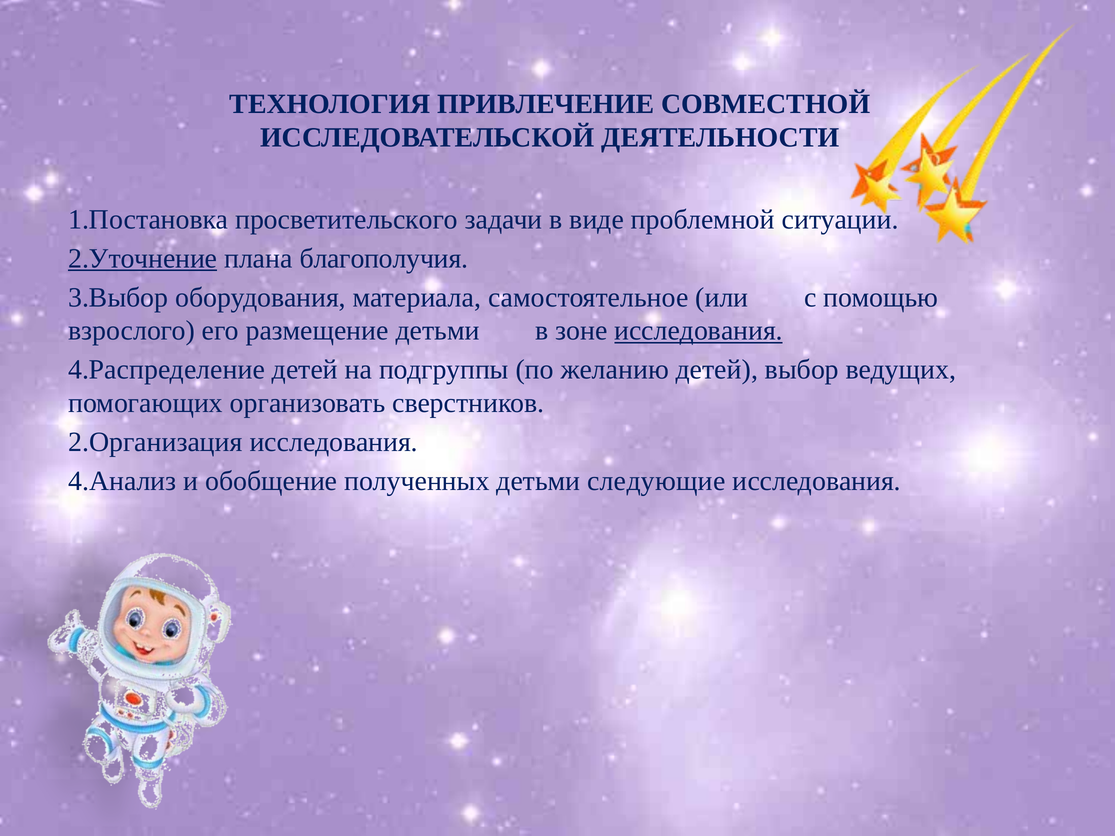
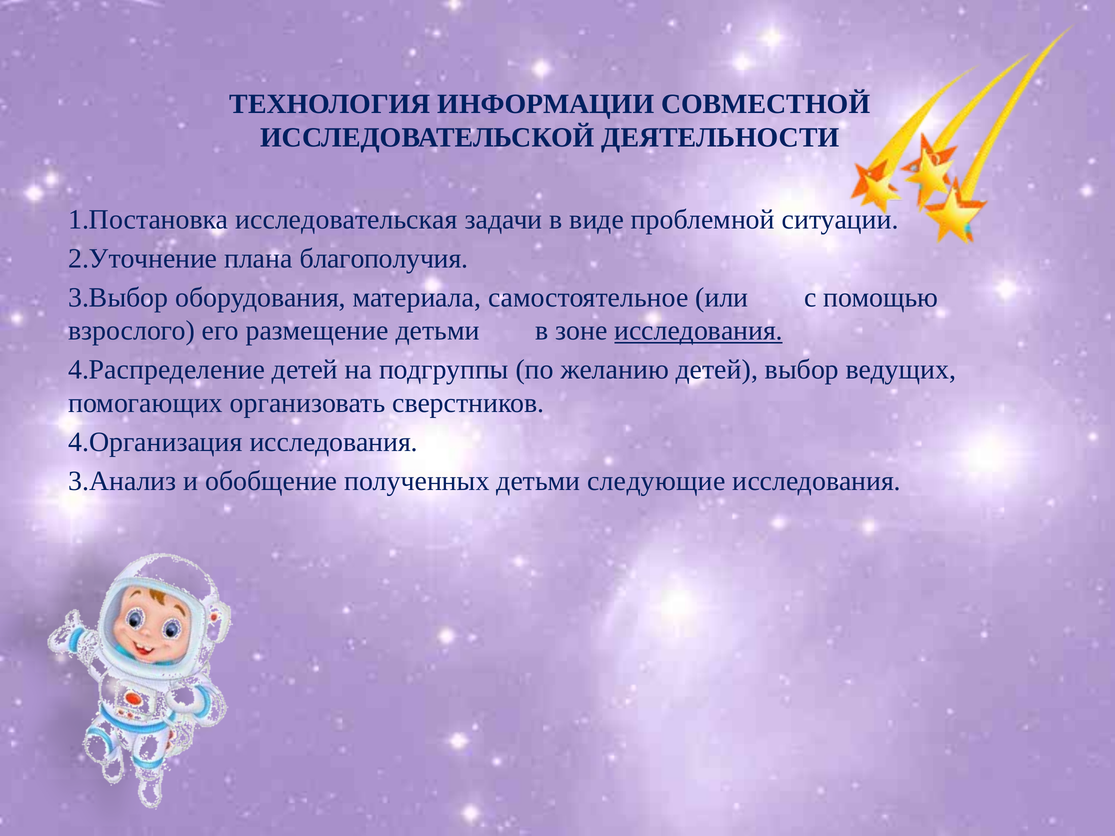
ПРИВЛЕЧЕНИЕ: ПРИВЛЕЧЕНИЕ -> ИНФОРМАЦИИ
просветительского: просветительского -> исследовательская
2.Уточнение underline: present -> none
2.Организация: 2.Организация -> 4.Организация
4.Анализ: 4.Анализ -> 3.Анализ
